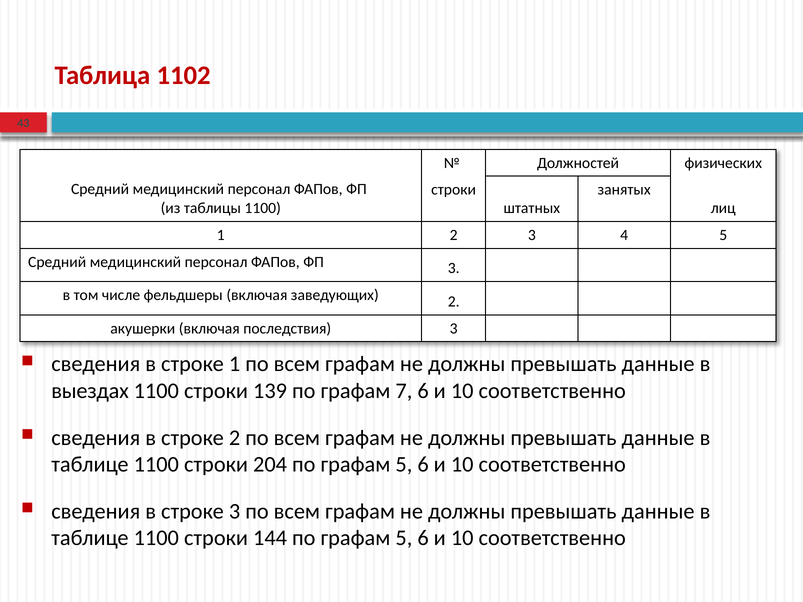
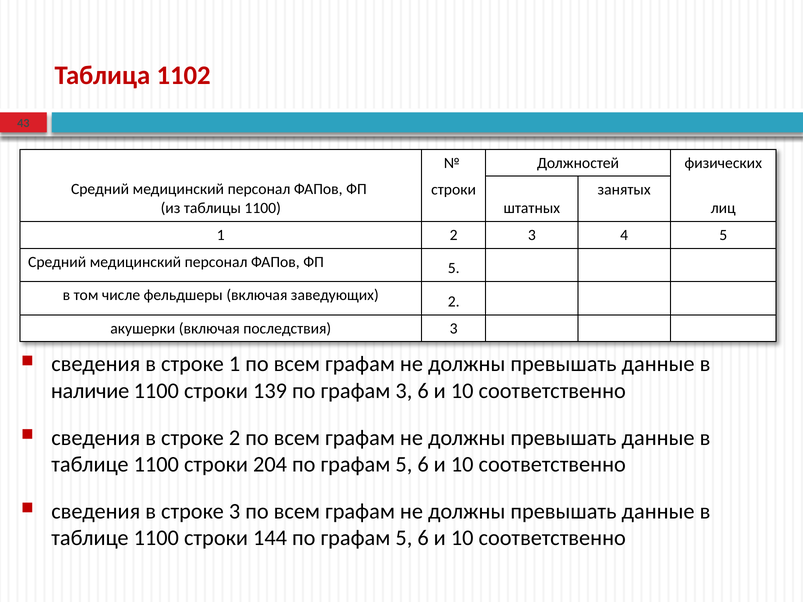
ФП 3: 3 -> 5
выездах: выездах -> наличие
графам 7: 7 -> 3
